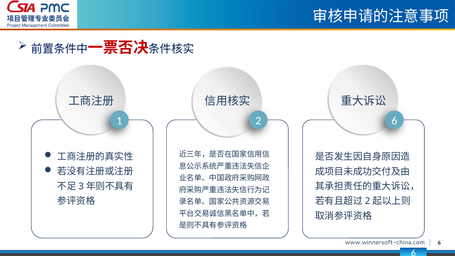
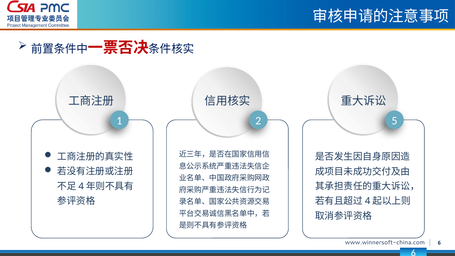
2 6: 6 -> 5
3 at (81, 186): 3 -> 4
2 at (368, 201): 2 -> 4
